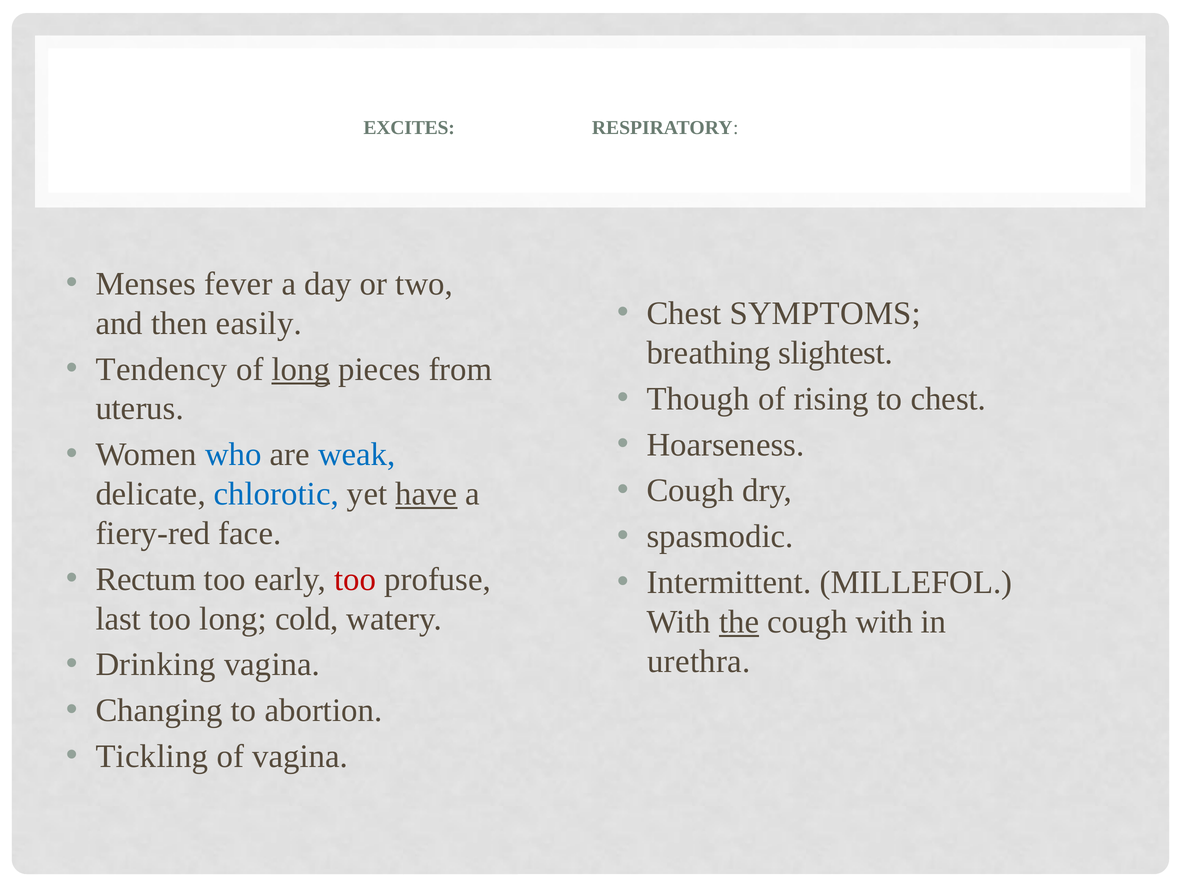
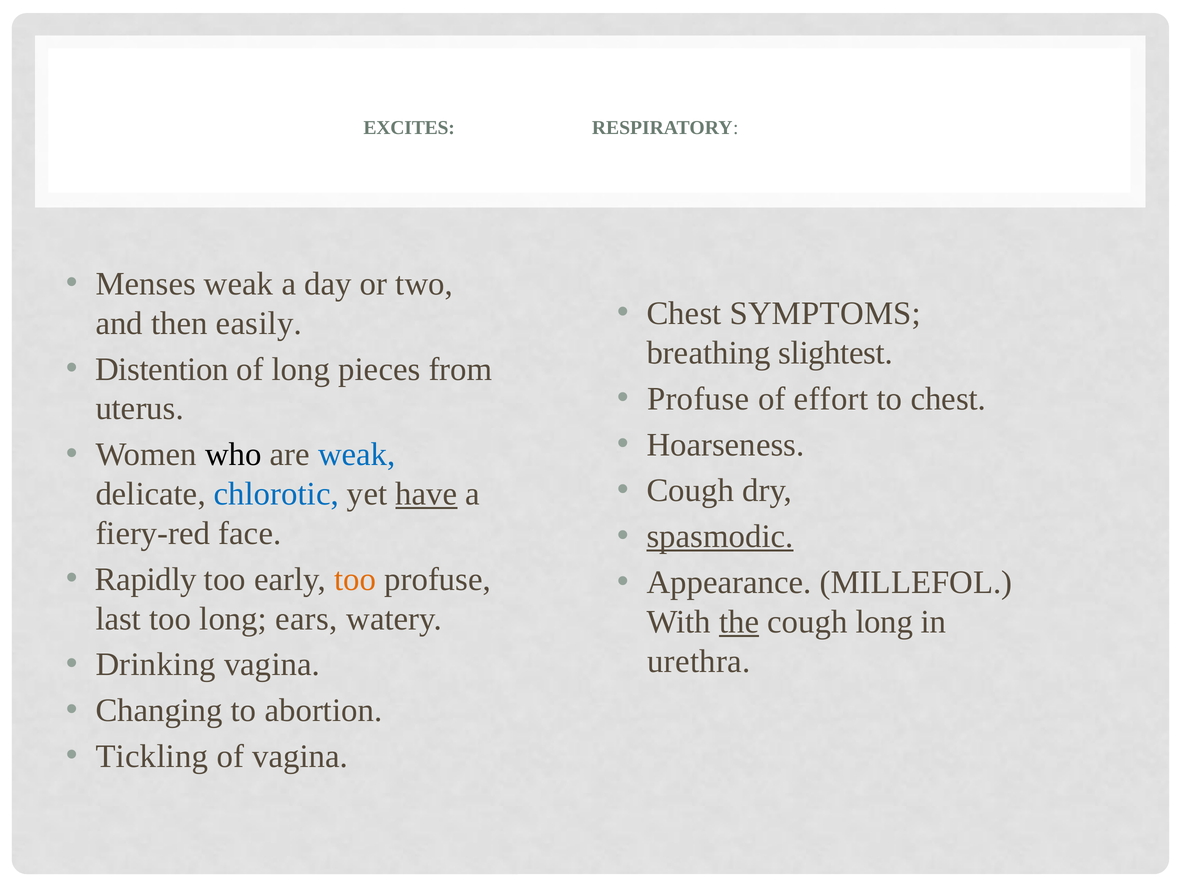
Menses fever: fever -> weak
Tendency: Tendency -> Distention
long at (301, 369) underline: present -> none
Though at (698, 399): Though -> Profuse
rising: rising -> effort
who colour: blue -> black
spasmodic underline: none -> present
Rectum: Rectum -> Rapidly
too at (355, 579) colour: red -> orange
Intermittent: Intermittent -> Appearance
cold: cold -> ears
cough with: with -> long
